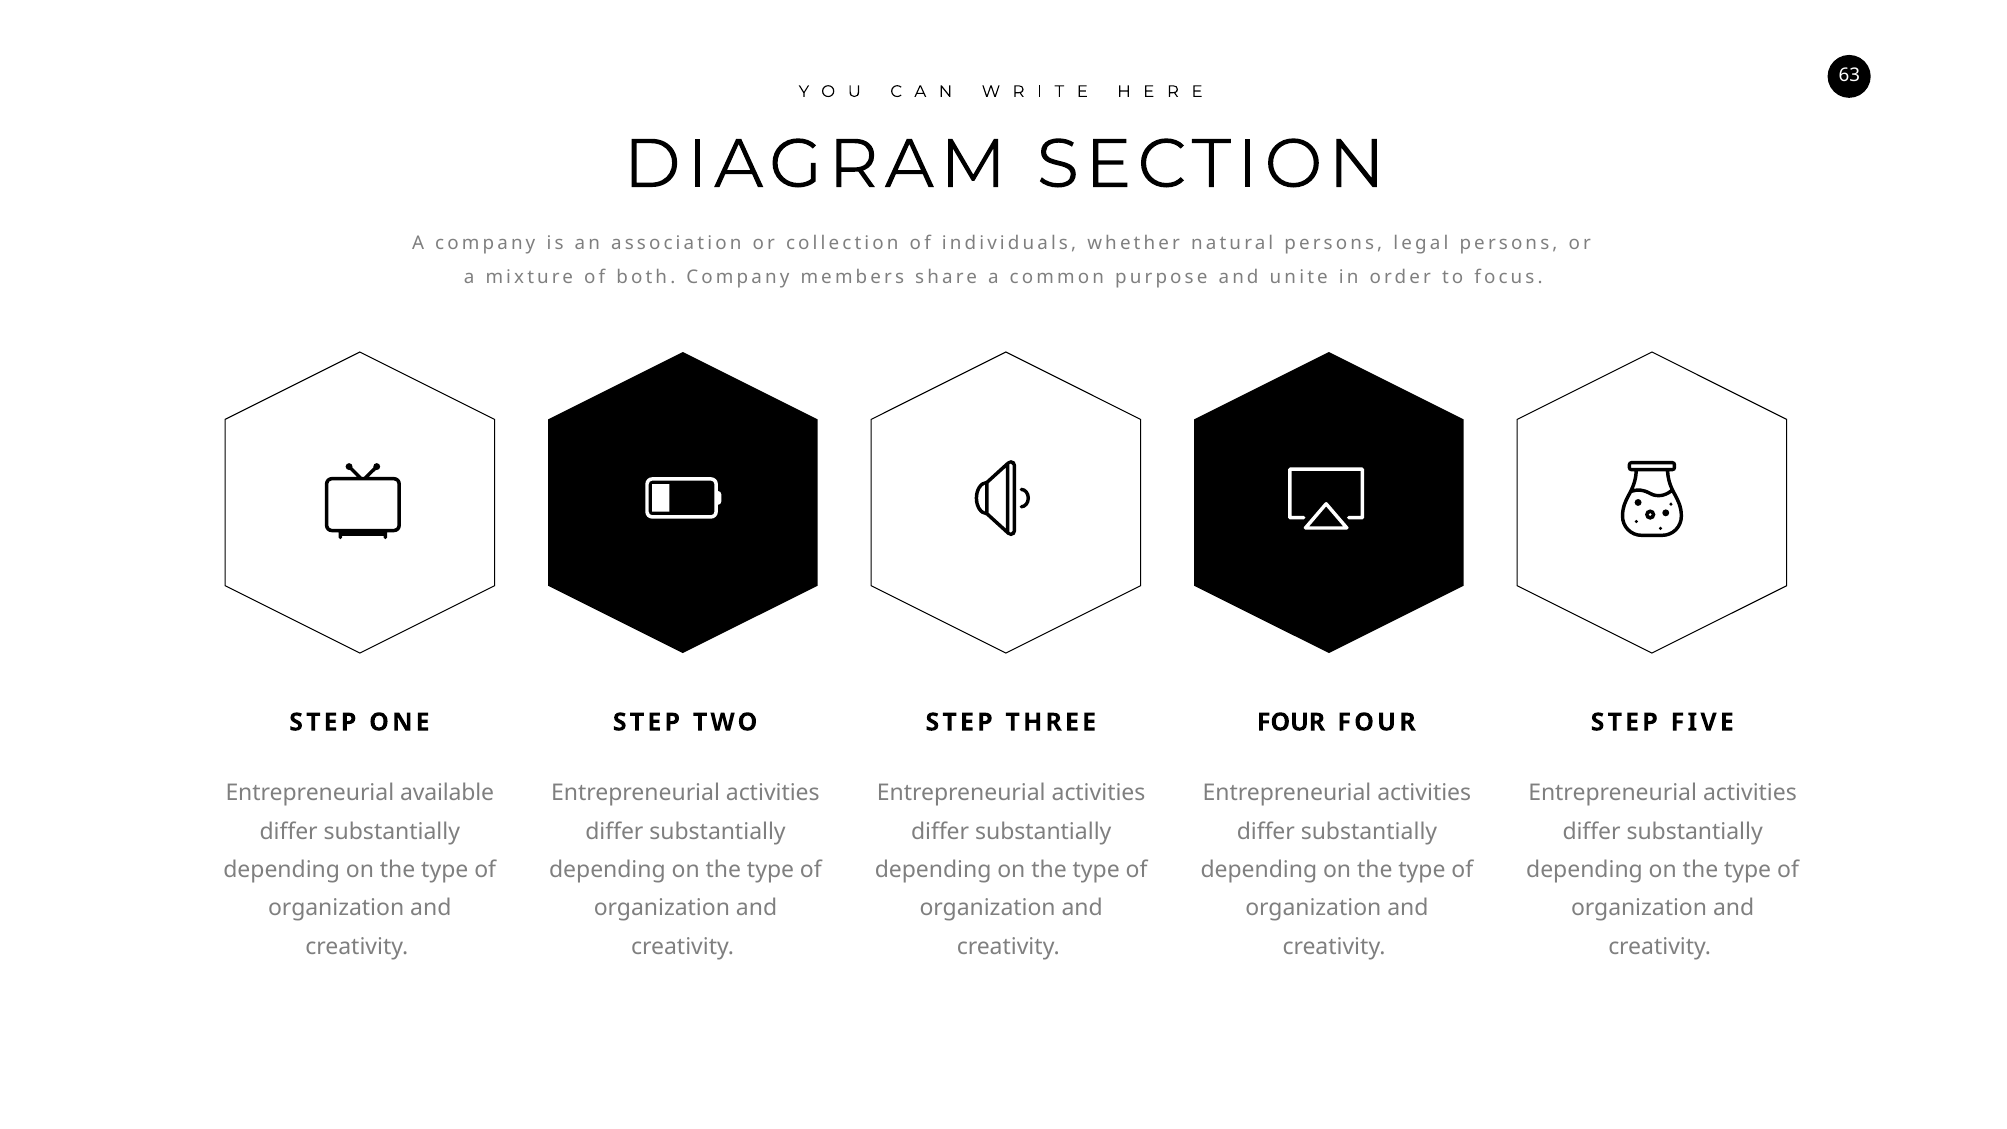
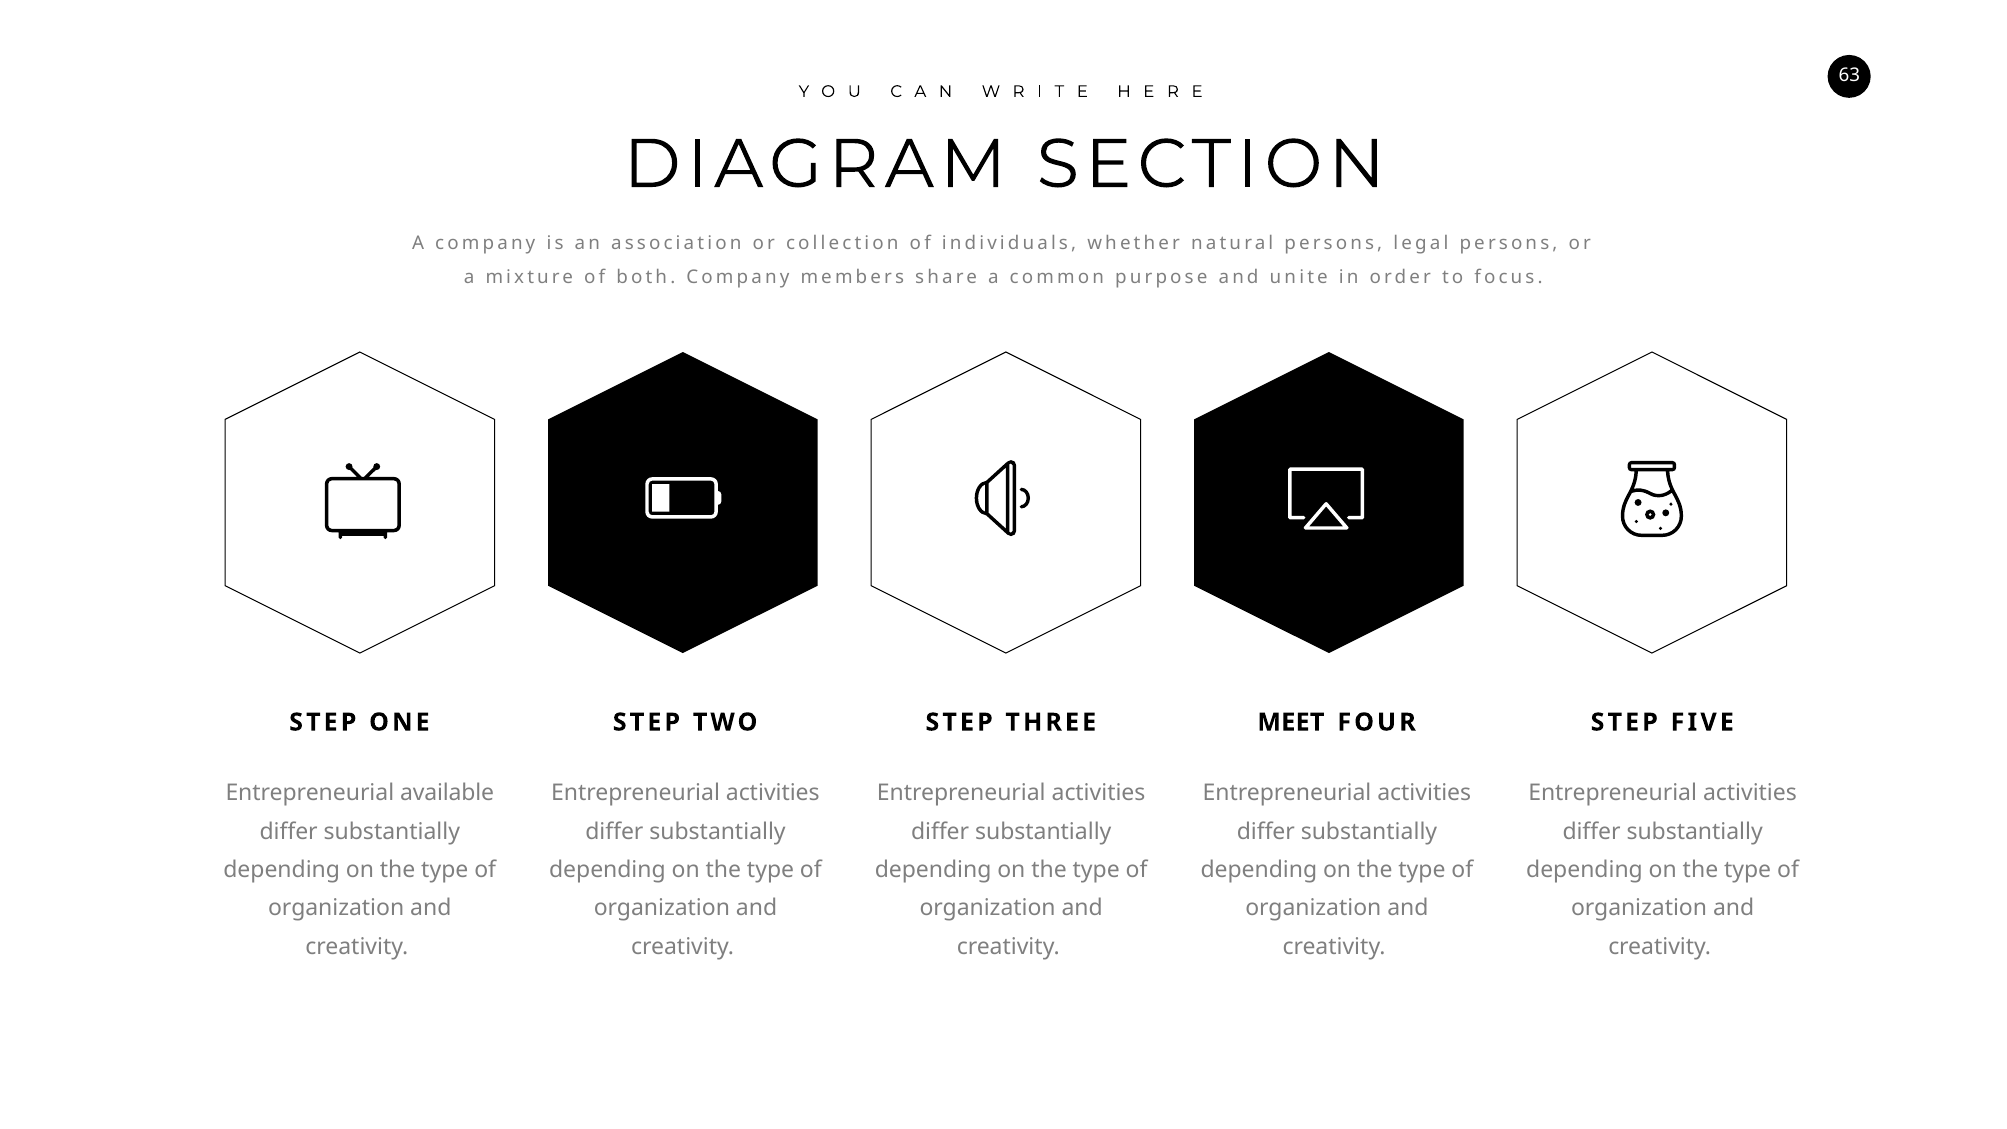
FOUR at (1291, 722): FOUR -> MEET
